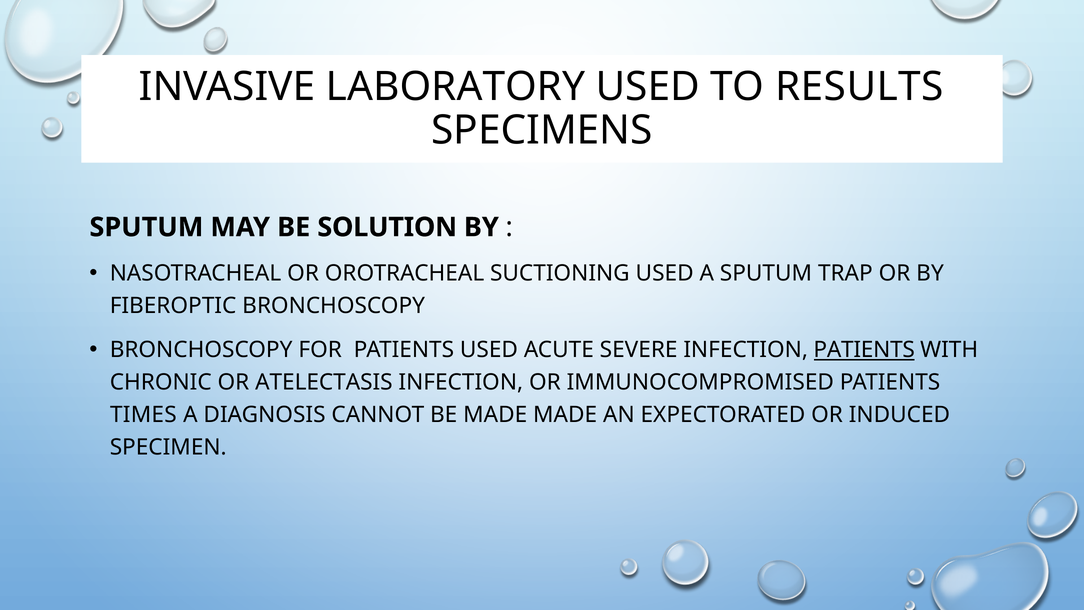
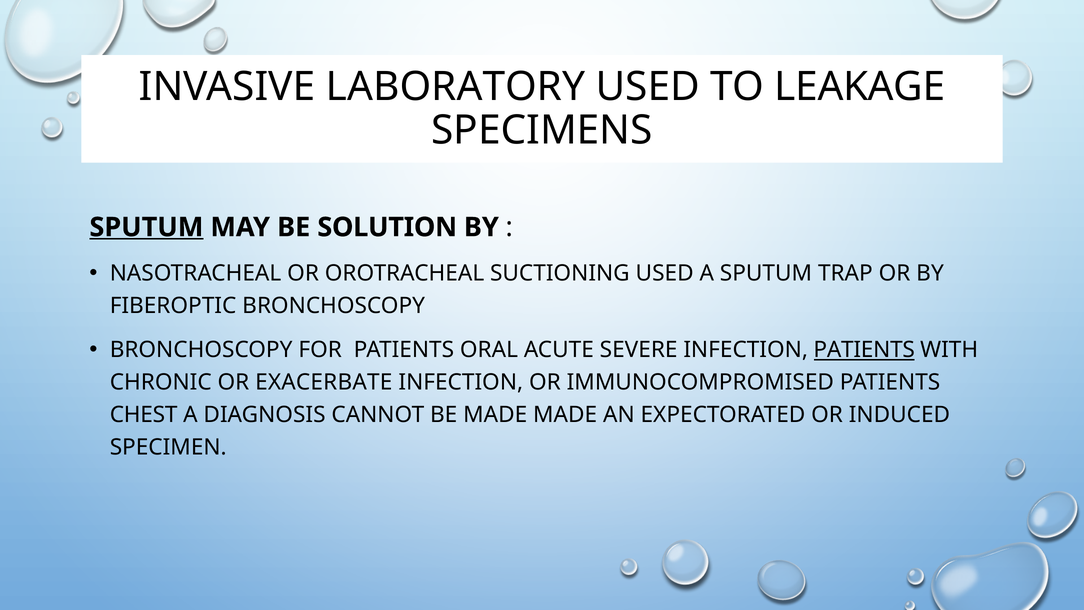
RESULTS: RESULTS -> LEAKAGE
SPUTUM at (146, 227) underline: none -> present
PATIENTS USED: USED -> ORAL
ATELECTASIS: ATELECTASIS -> EXACERBATE
TIMES: TIMES -> CHEST
